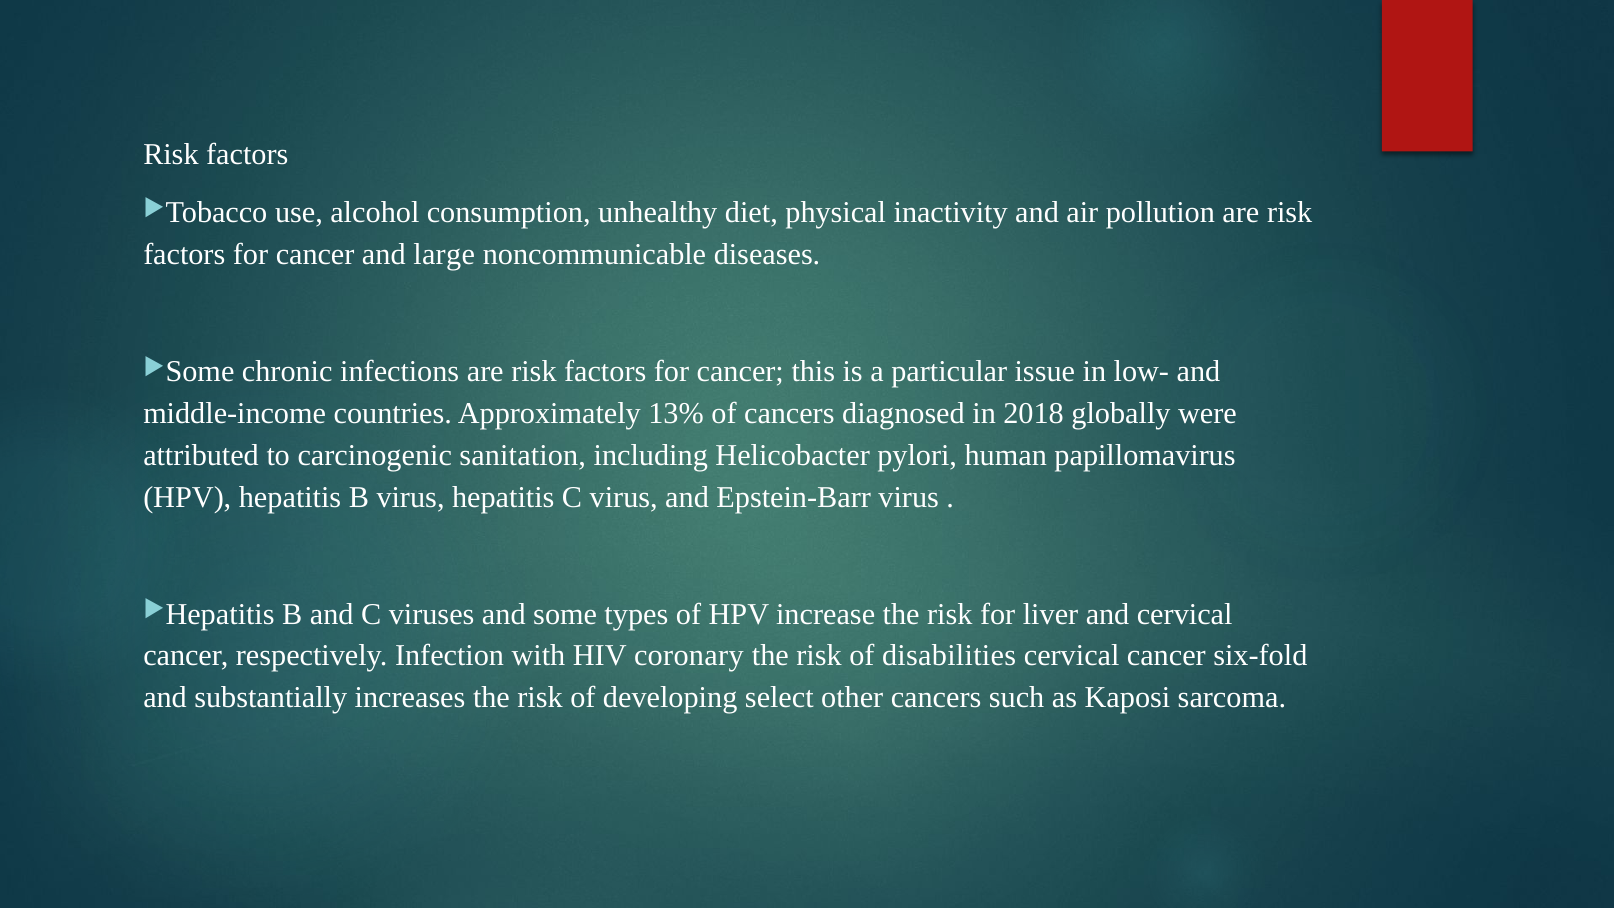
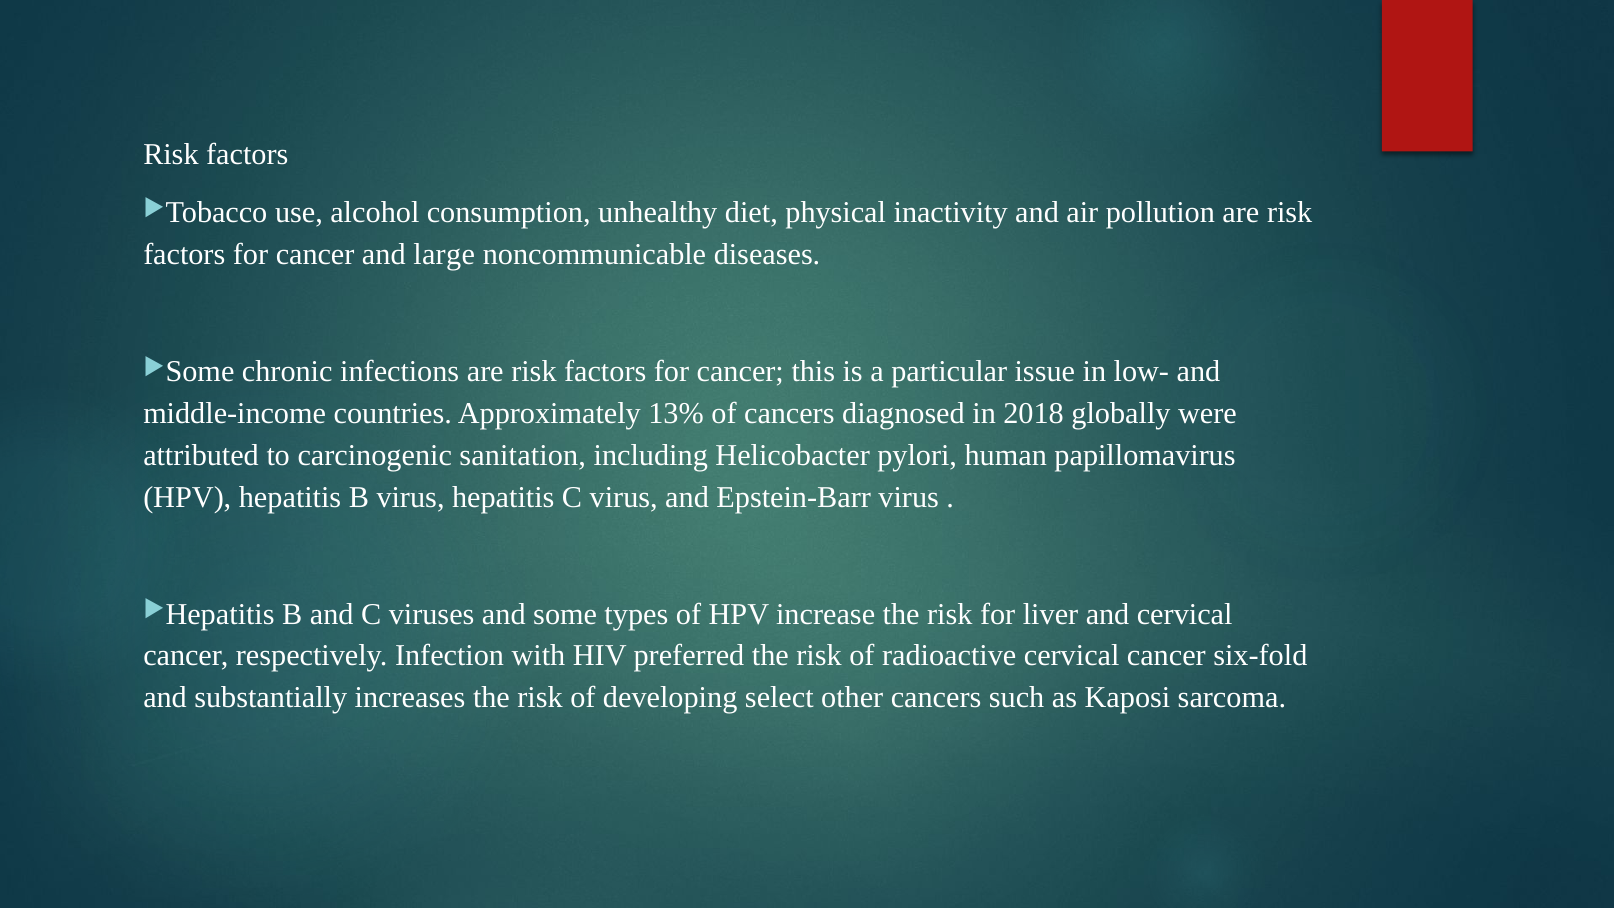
coronary: coronary -> preferred
disabilities: disabilities -> radioactive
